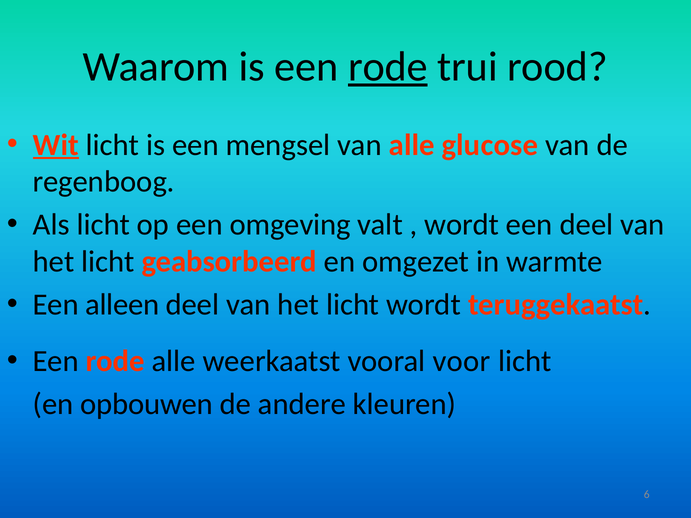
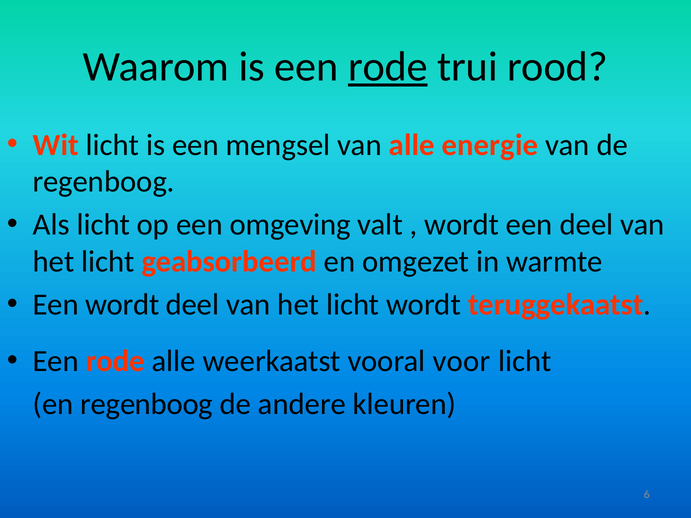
Wit underline: present -> none
glucose: glucose -> energie
Een alleen: alleen -> wordt
en opbouwen: opbouwen -> regenboog
